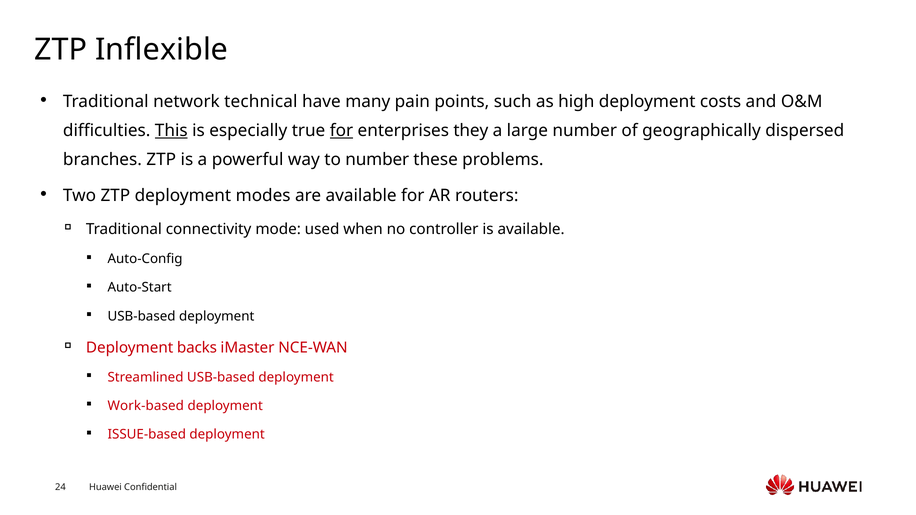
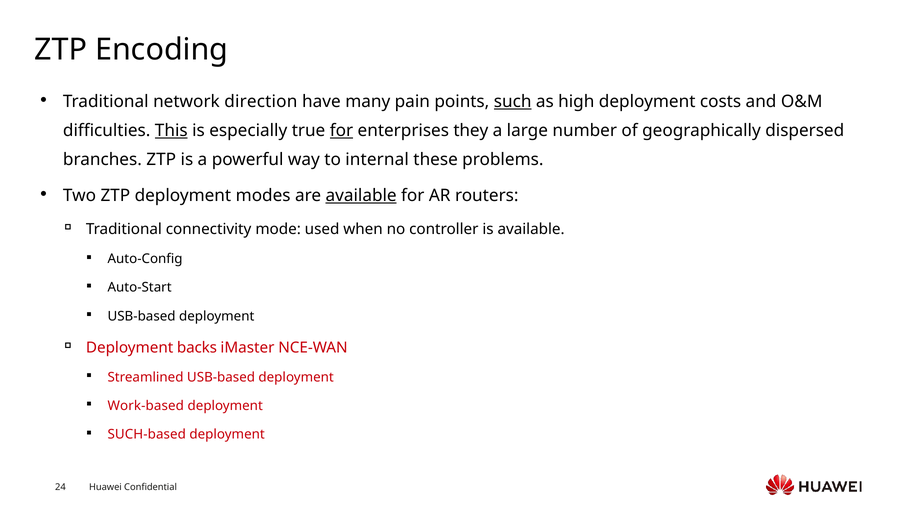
Inflexible: Inflexible -> Encoding
technical: technical -> direction
such underline: none -> present
to number: number -> internal
available at (361, 196) underline: none -> present
ISSUE-based: ISSUE-based -> SUCH-based
